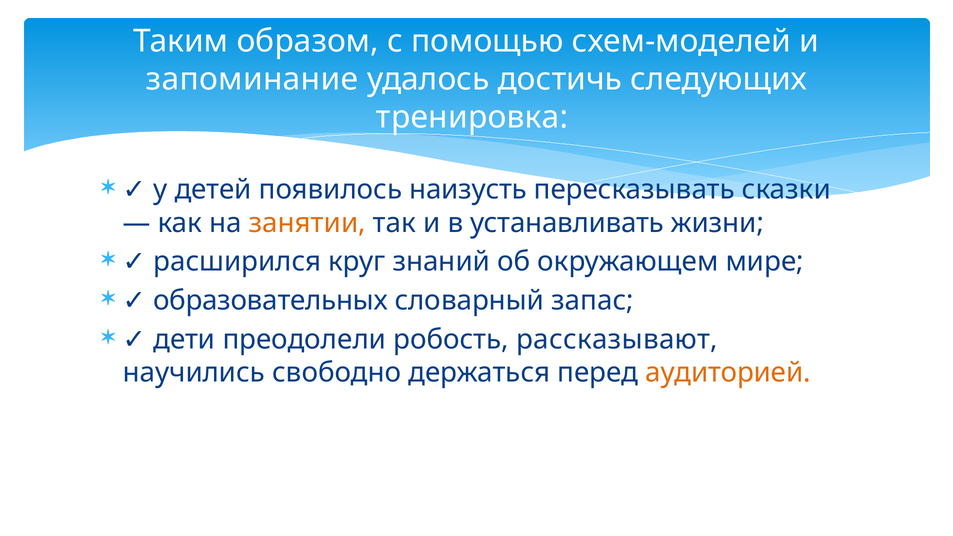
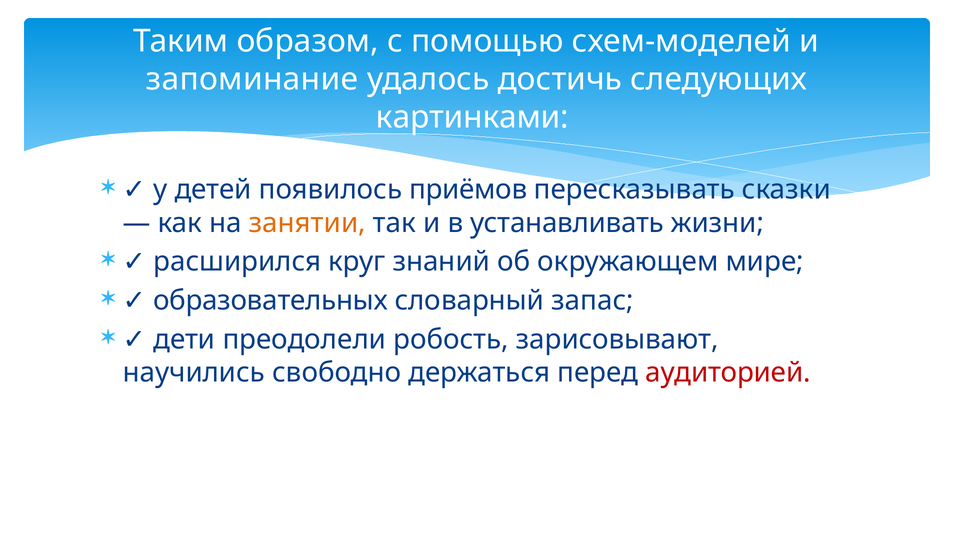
тренировка: тренировка -> картинками
наизусть: наизусть -> приёмов
рассказывают: рассказывают -> зарисовывают
аудиторией colour: orange -> red
